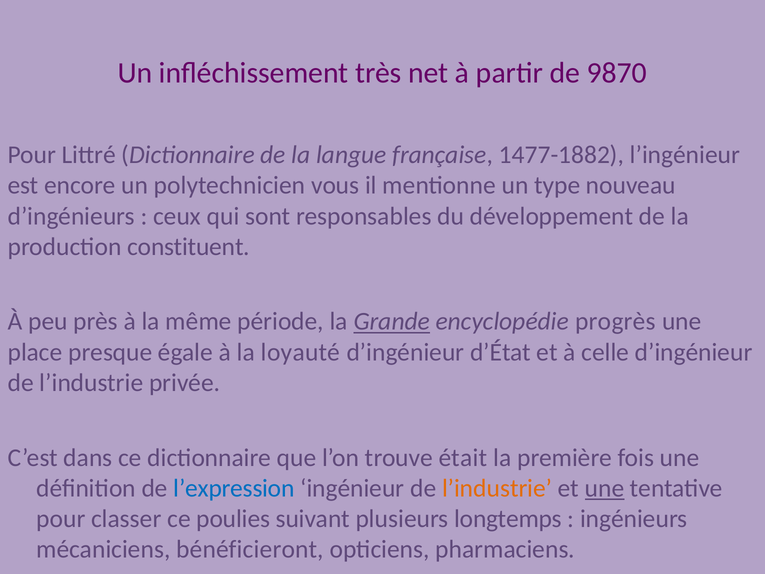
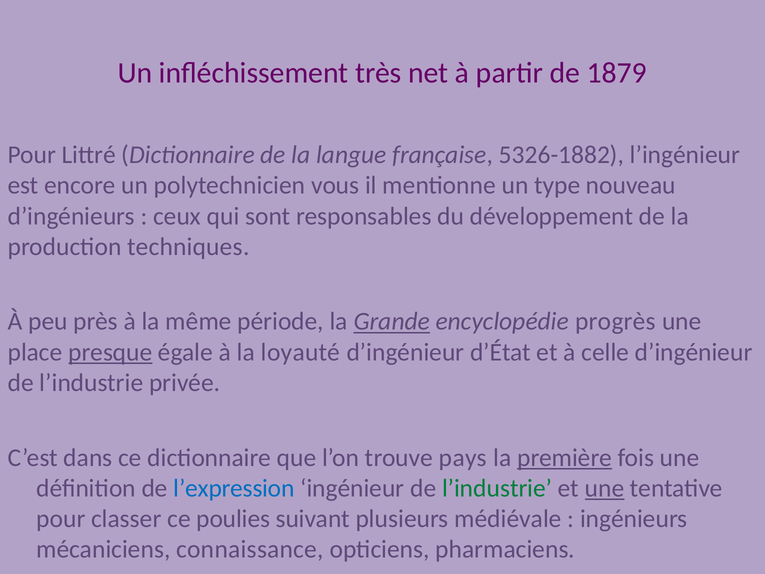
9870: 9870 -> 1879
1477-1882: 1477-1882 -> 5326-1882
constituent: constituent -> techniques
presque underline: none -> present
était: était -> pays
première underline: none -> present
l’industrie at (497, 488) colour: orange -> green
longtemps: longtemps -> médiévale
bénéficieront: bénéficieront -> connaissance
